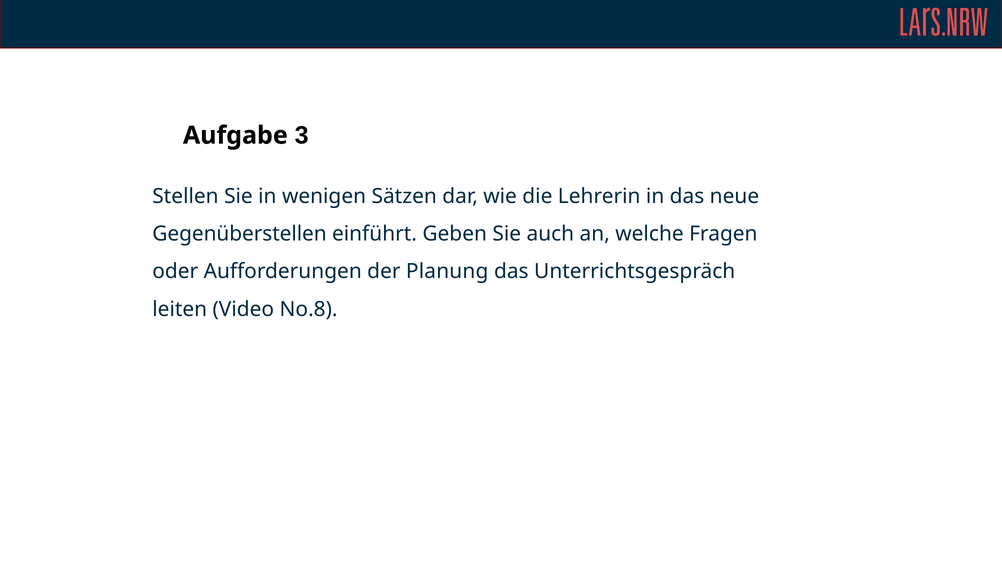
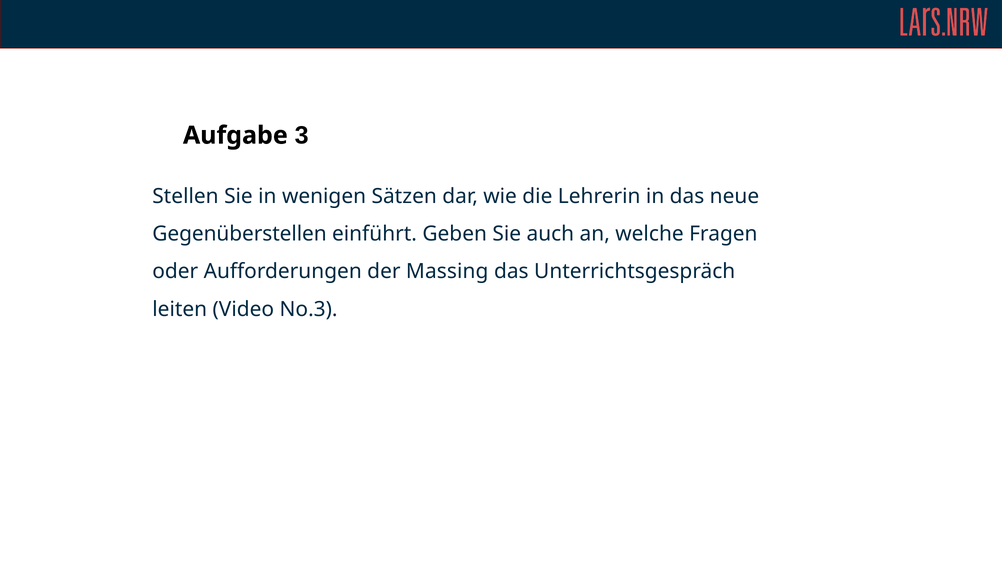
Planung: Planung -> Massing
No.8: No.8 -> No.3
